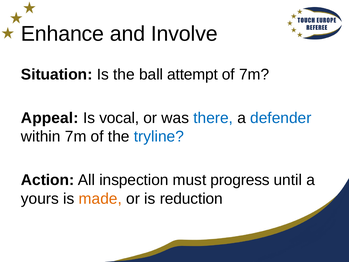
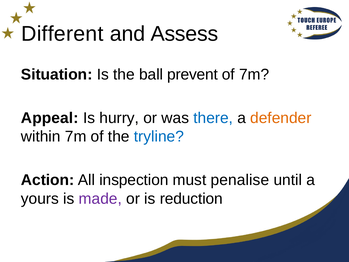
Enhance: Enhance -> Different
Involve: Involve -> Assess
attempt: attempt -> prevent
vocal: vocal -> hurry
defender colour: blue -> orange
progress: progress -> penalise
made colour: orange -> purple
